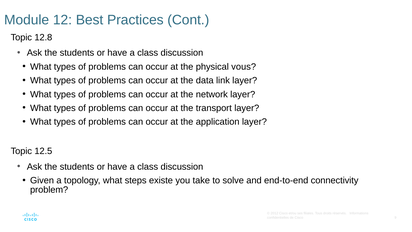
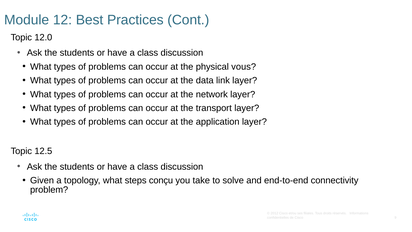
12.8: 12.8 -> 12.0
existe: existe -> conçu
